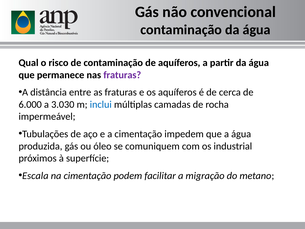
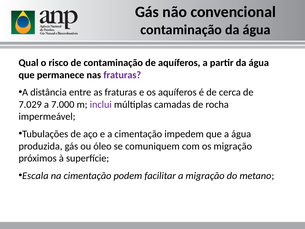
6.000: 6.000 -> 7.029
3.030: 3.030 -> 7.000
inclui colour: blue -> purple
os industrial: industrial -> migração
